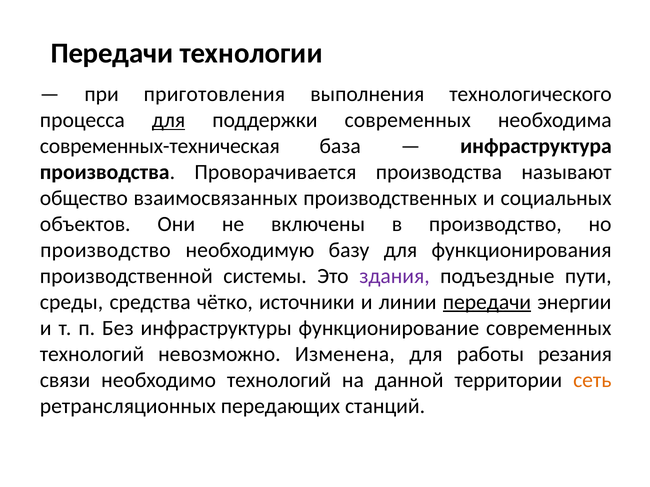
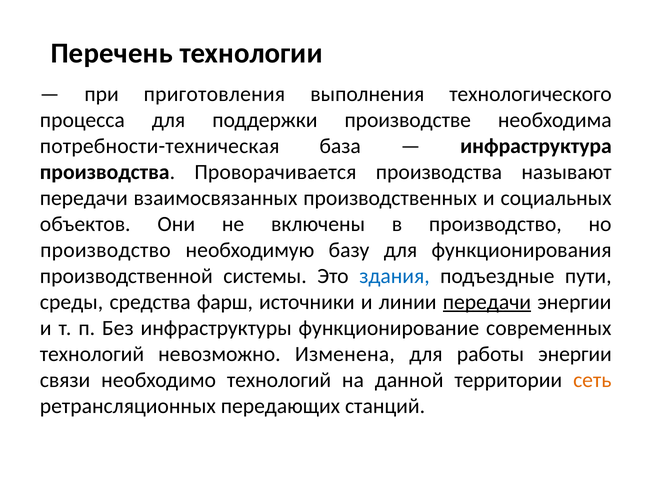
Передачи at (112, 53): Передачи -> Перечень
для at (169, 120) underline: present -> none
поддержки современных: современных -> производстве
современных-техническая: современных-техническая -> потребности-техническая
общество at (84, 198): общество -> передачи
здания colour: purple -> blue
чётко: чётко -> фарш
работы резания: резания -> энергии
